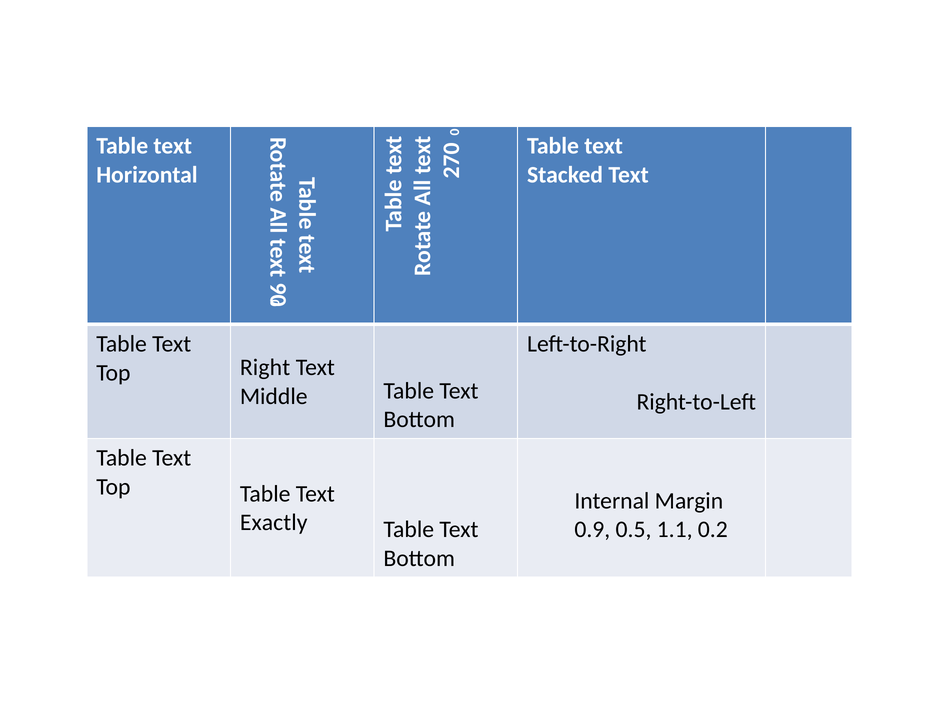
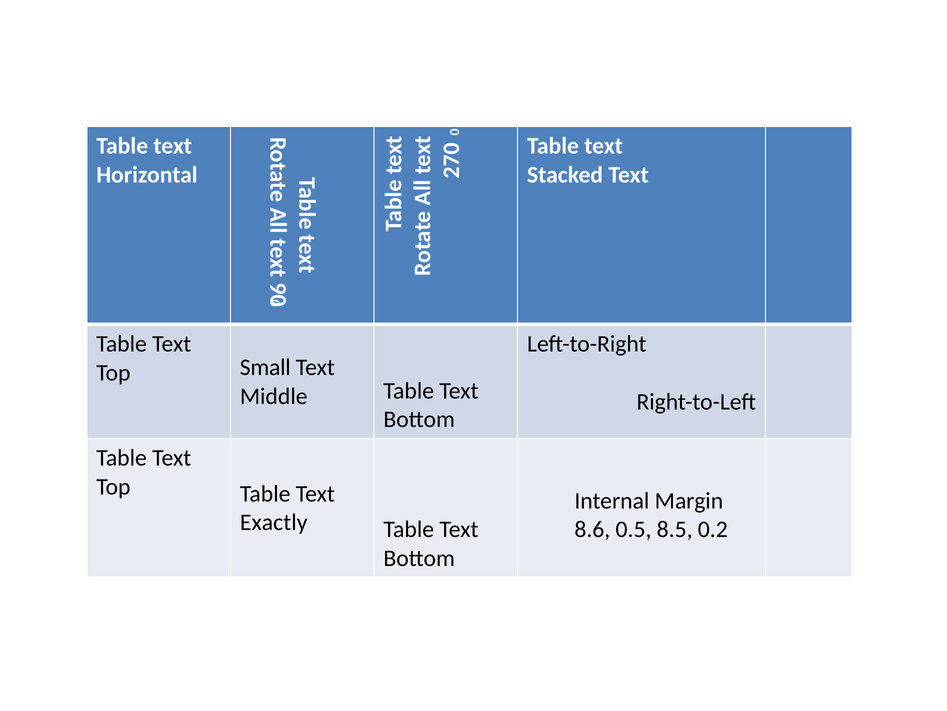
Right: Right -> Small
0.9: 0.9 -> 8.6
1.1: 1.1 -> 8.5
